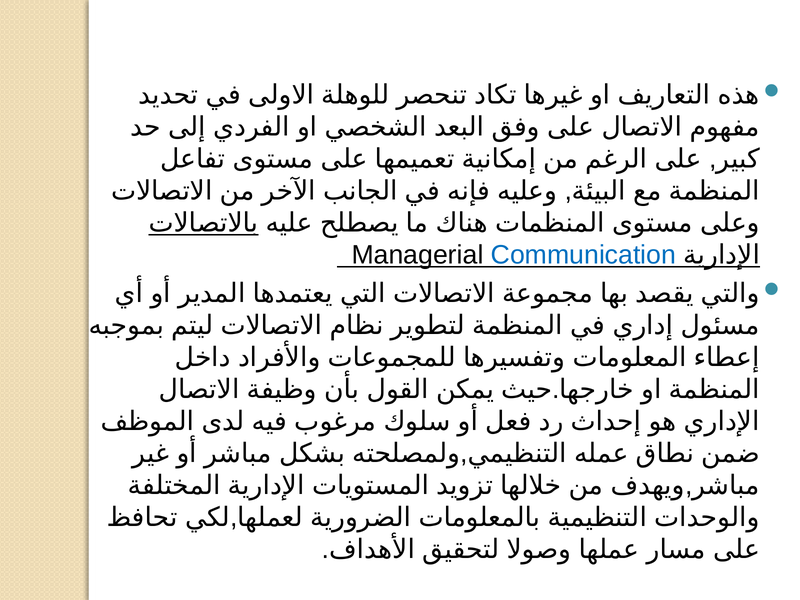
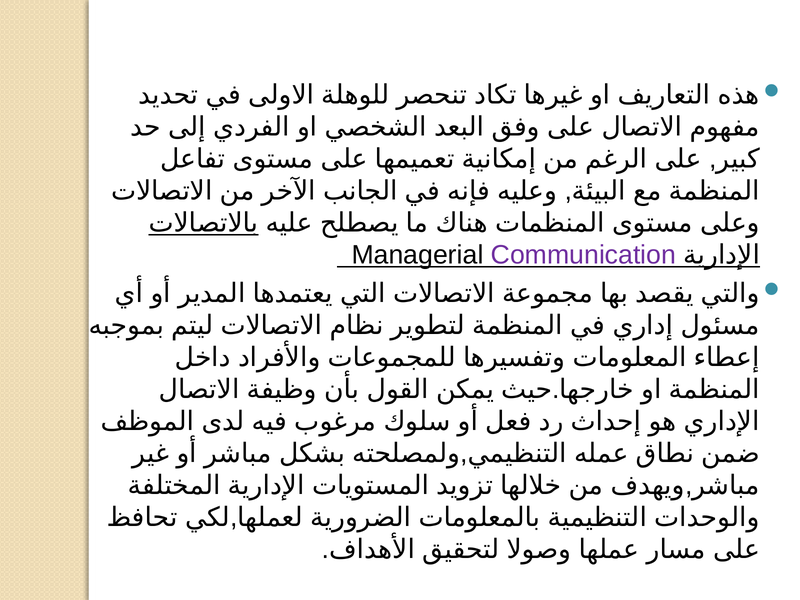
Communication colour: blue -> purple
